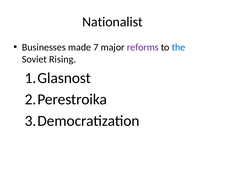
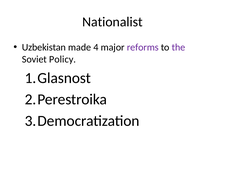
Businesses: Businesses -> Uzbekistan
7: 7 -> 4
the colour: blue -> purple
Rising: Rising -> Policy
